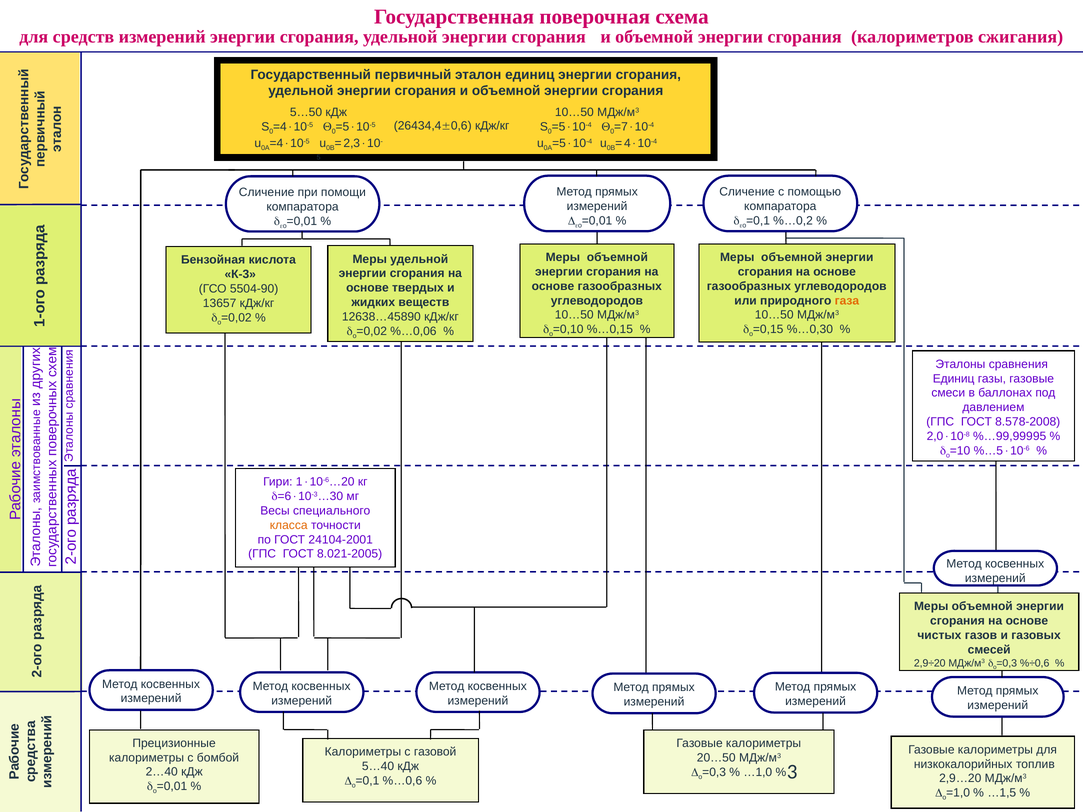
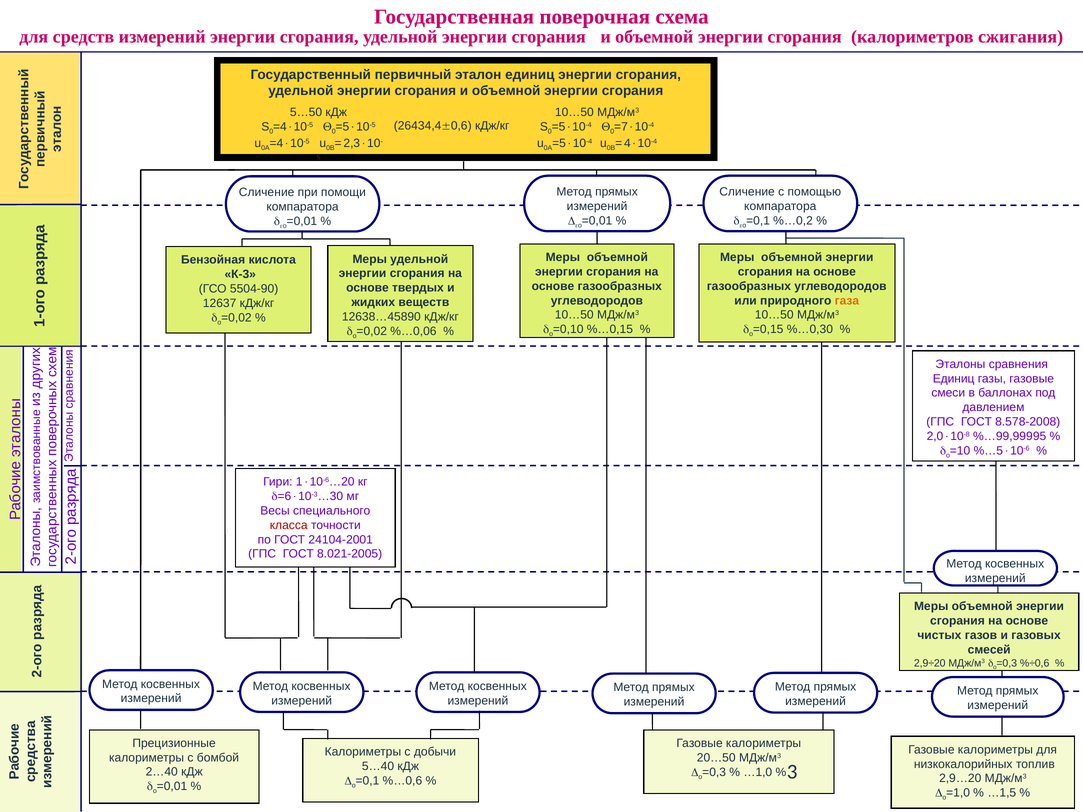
13657: 13657 -> 12637
класса colour: orange -> red
газовой: газовой -> добычи
